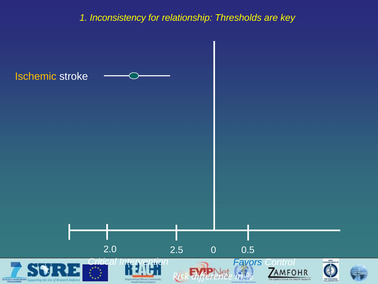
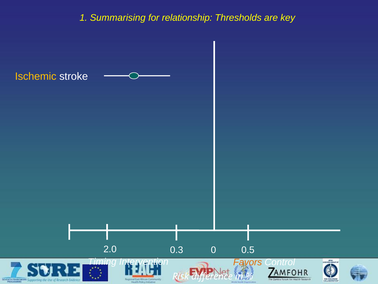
Inconsistency: Inconsistency -> Summarising
2.5: 2.5 -> 0.3
Critical: Critical -> Timing
Favors colour: blue -> orange
